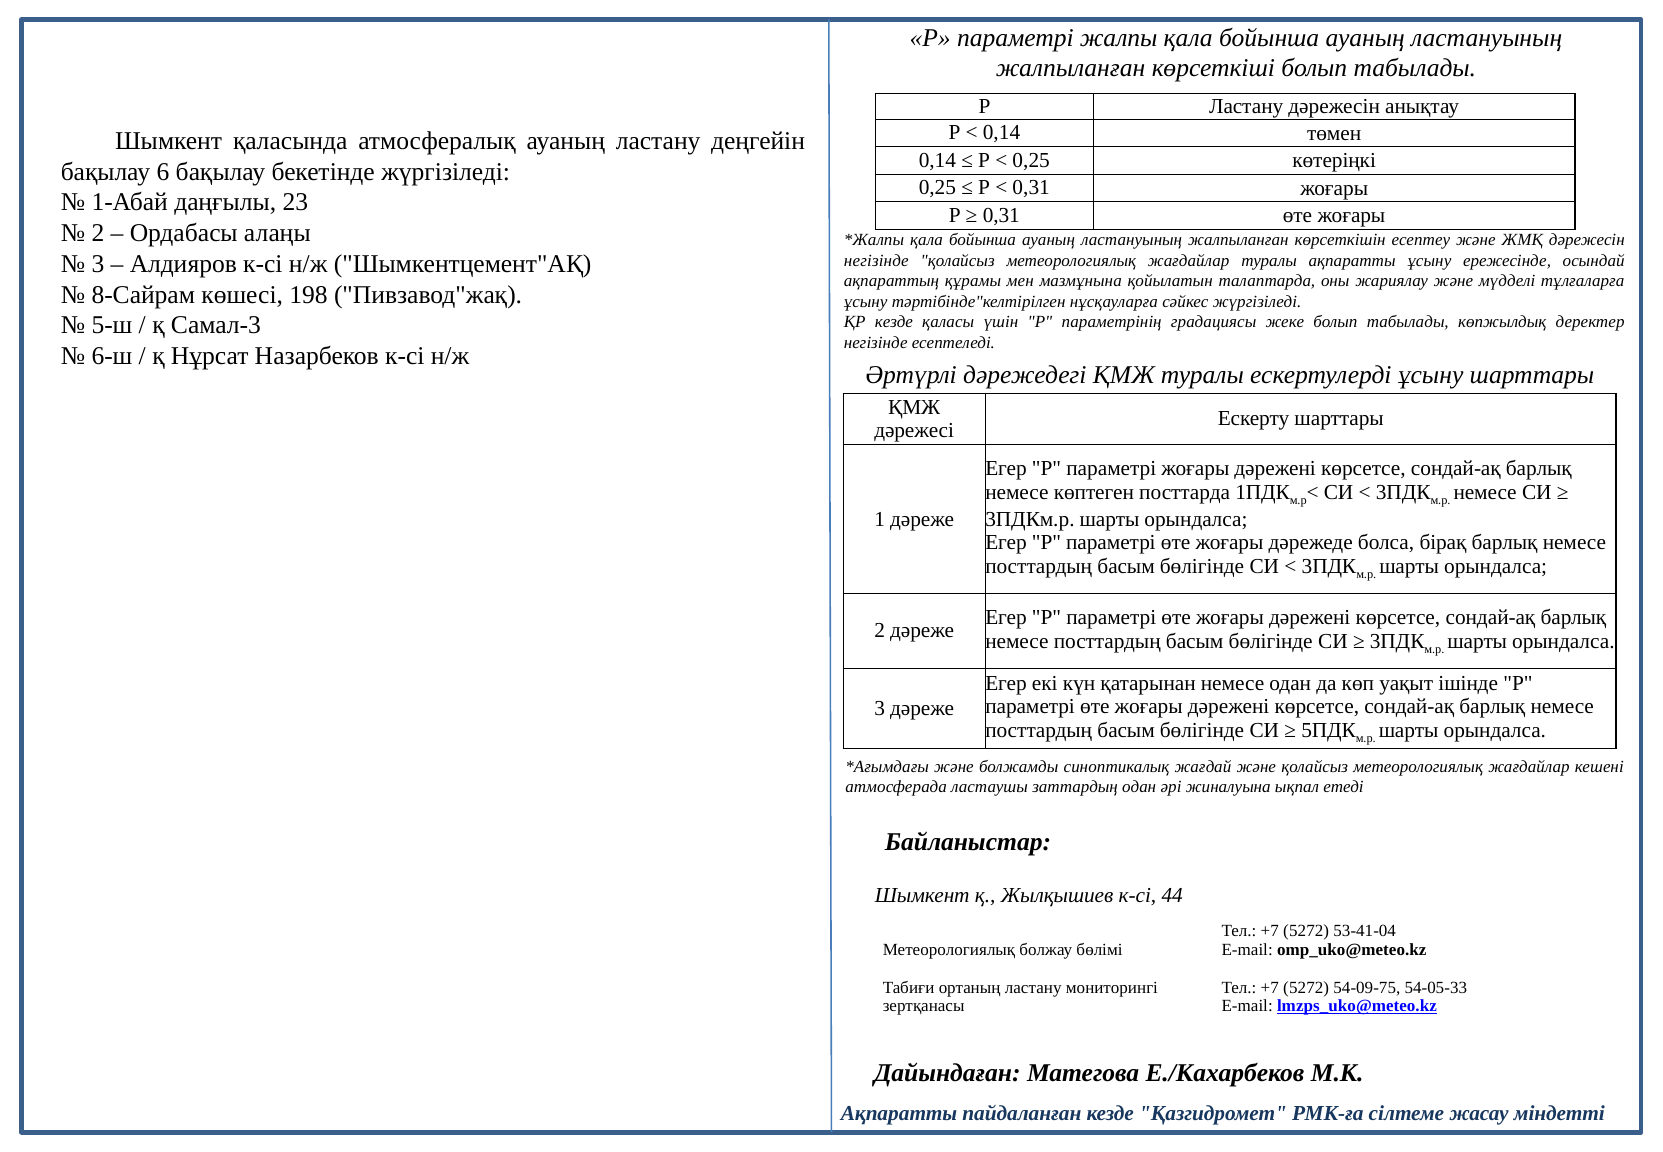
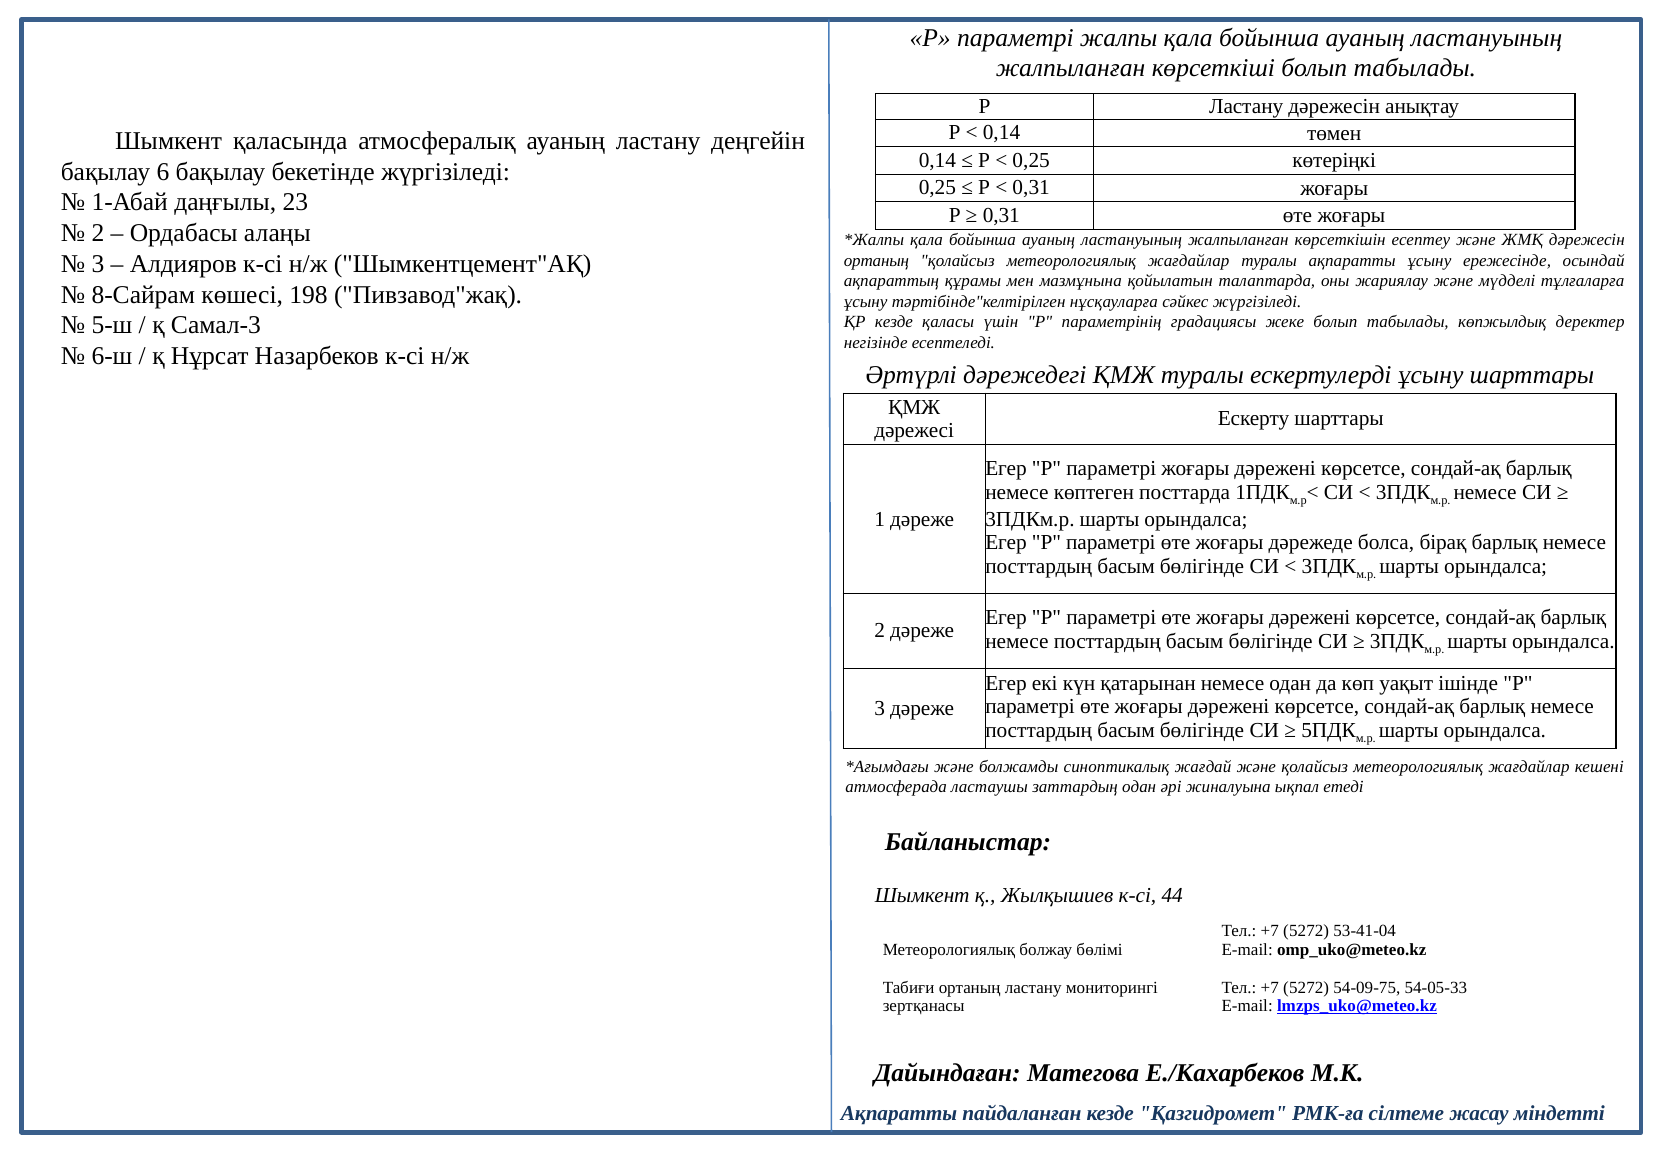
негізінде at (876, 260): негізінде -> ортаның
